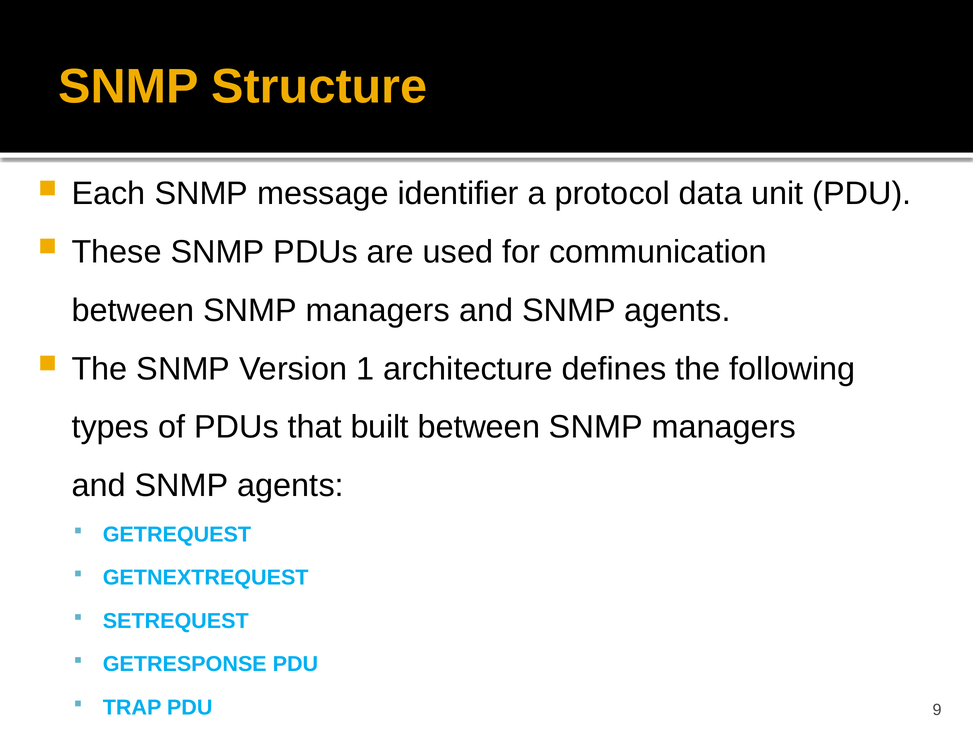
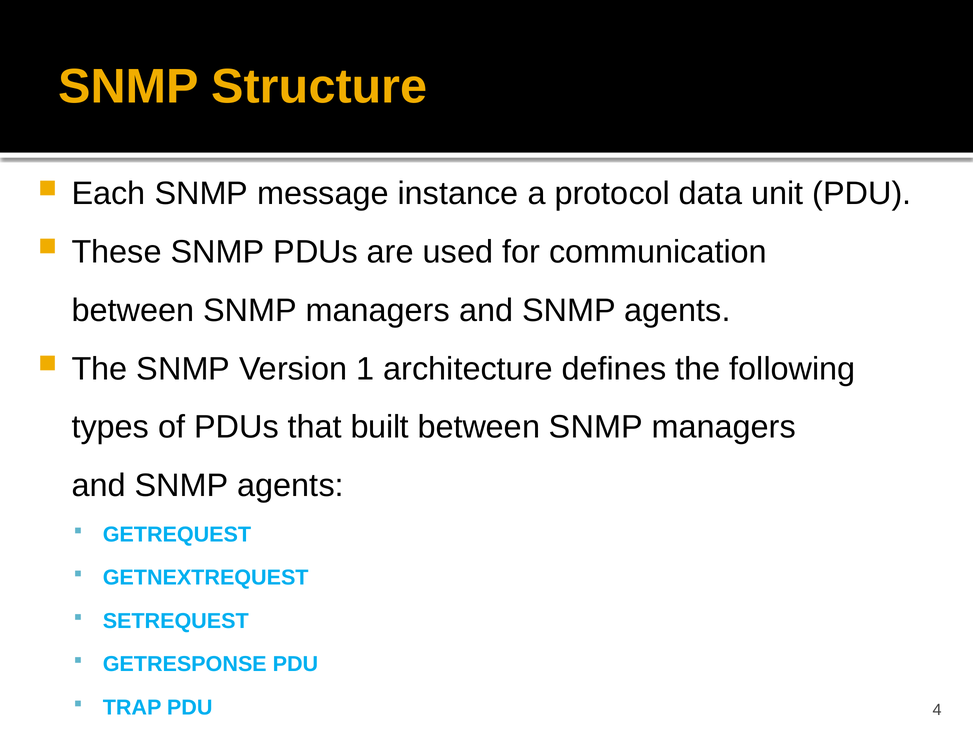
identifier: identifier -> instance
9: 9 -> 4
